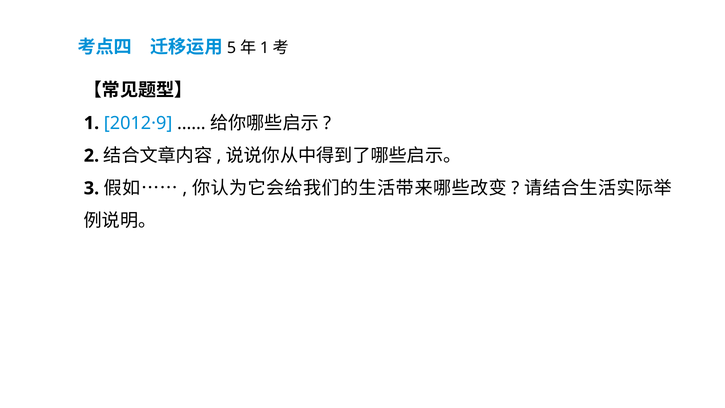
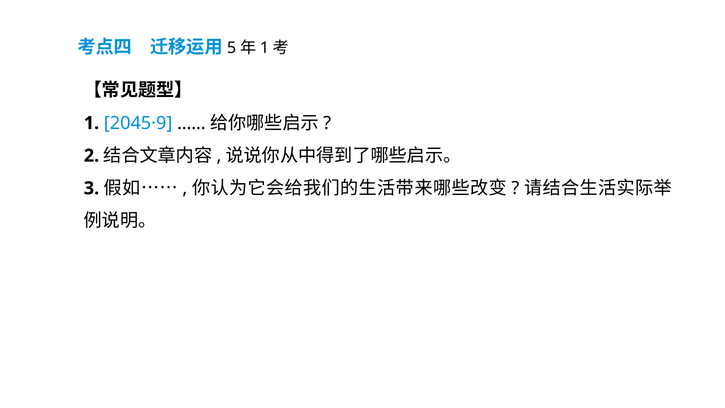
2012·9: 2012·9 -> 2045·9
